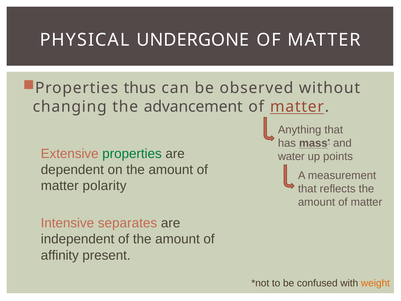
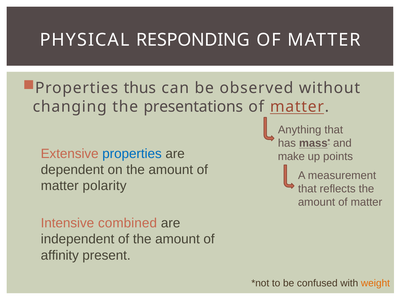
UNDERGONE: UNDERGONE -> RESPONDING
advancement: advancement -> presentations
properties at (132, 153) colour: green -> blue
water: water -> make
separates: separates -> combined
